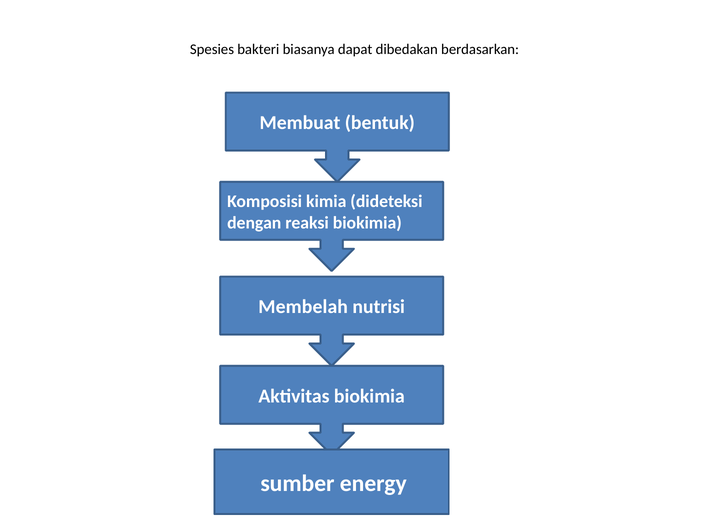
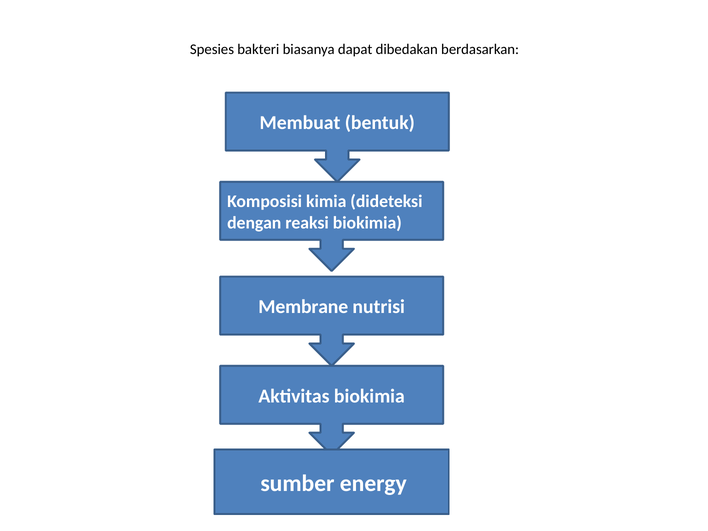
Membelah: Membelah -> Membrane
